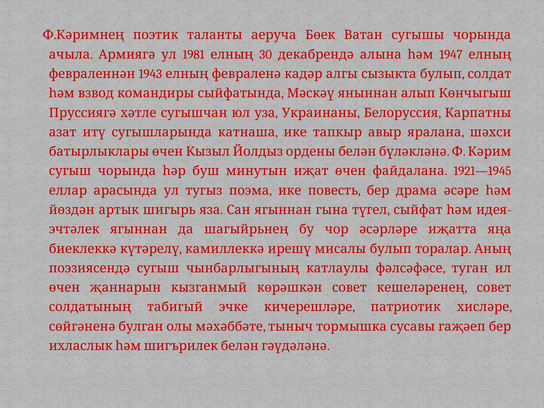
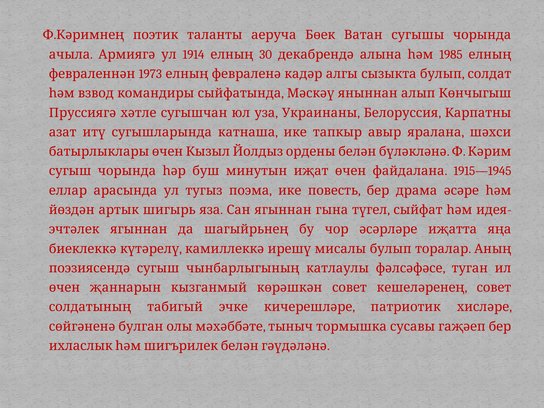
1981: 1981 -> 1914
1947: 1947 -> 1985
1943: 1943 -> 1973
1921—1945: 1921—1945 -> 1915—1945
